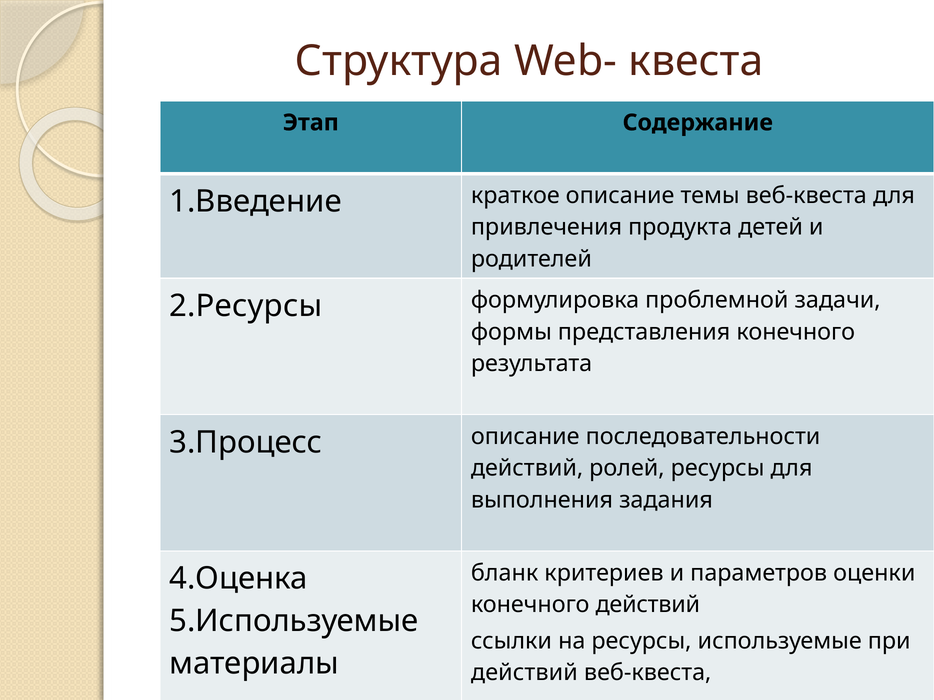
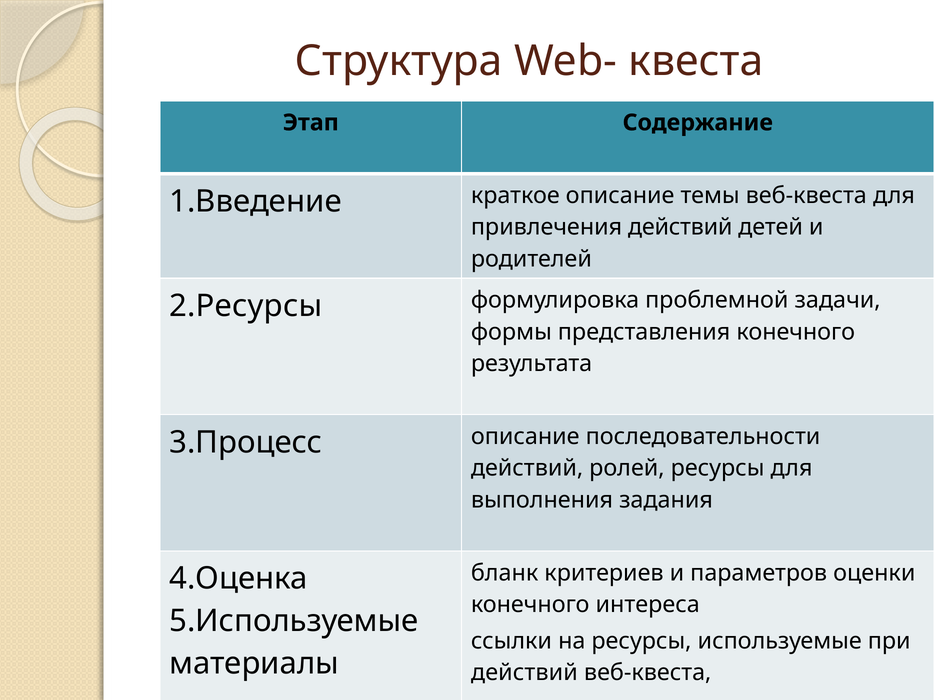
привлечения продукта: продукта -> действий
конечного действий: действий -> интереса
